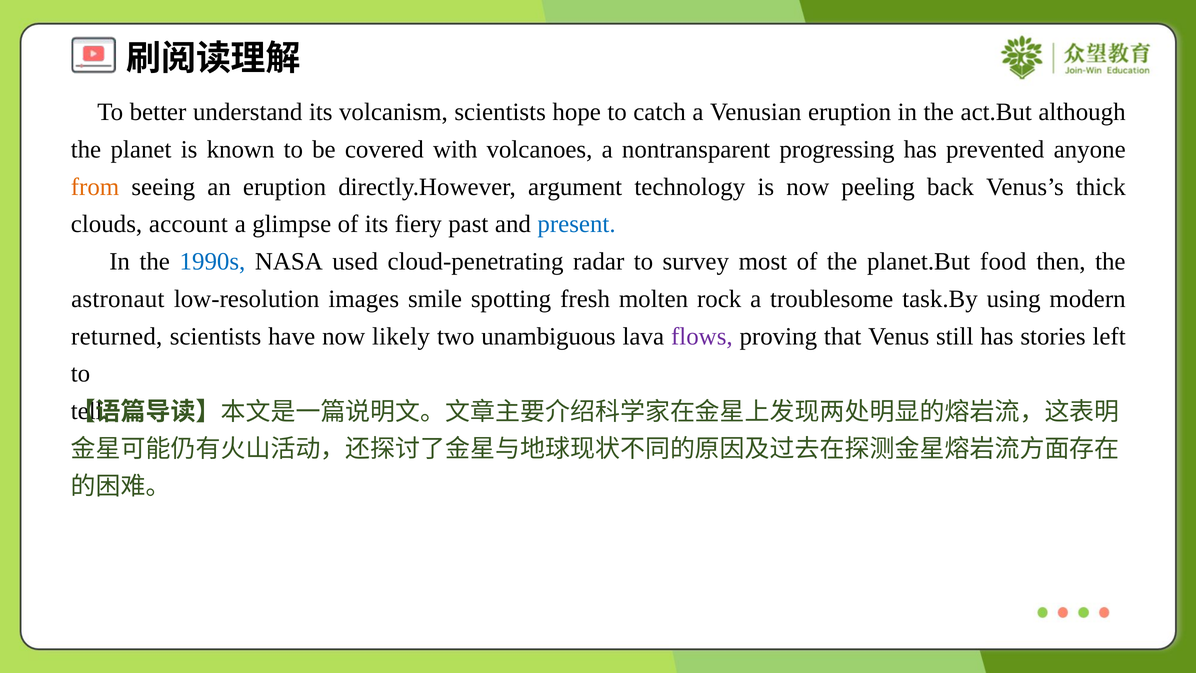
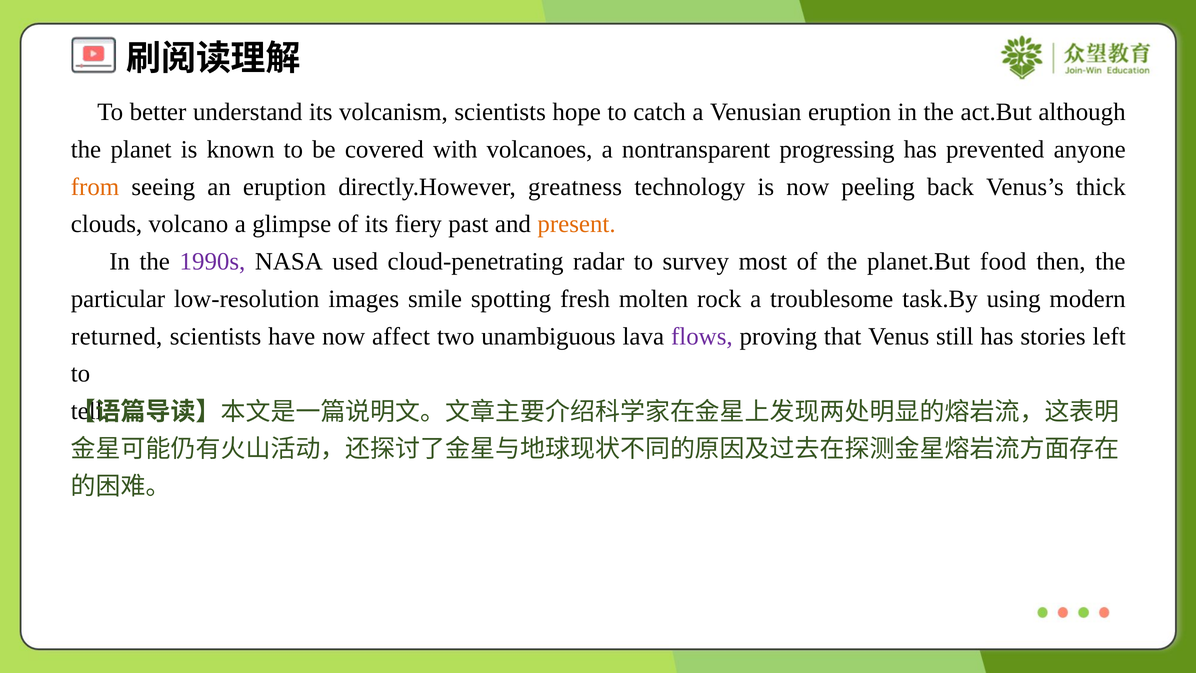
argument: argument -> greatness
account: account -> volcano
present colour: blue -> orange
1990s colour: blue -> purple
astronaut: astronaut -> particular
likely: likely -> affect
